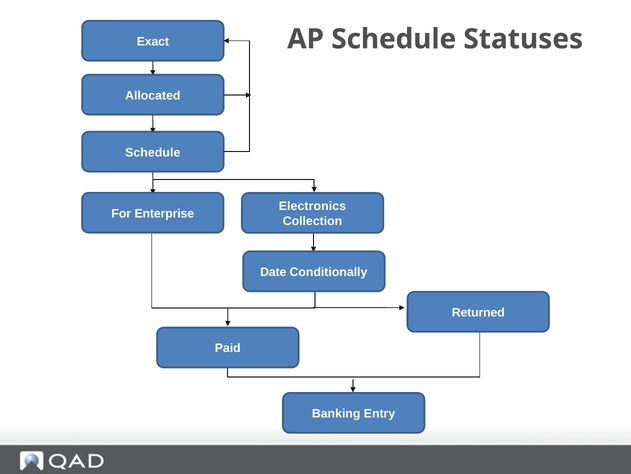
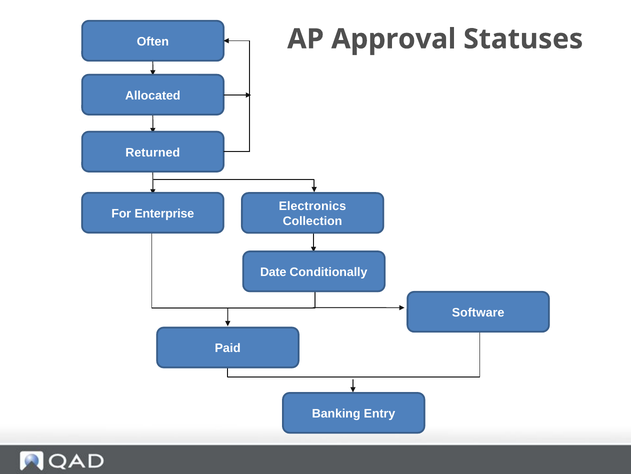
AP Schedule: Schedule -> Approval
Exact: Exact -> Often
Schedule at (153, 152): Schedule -> Returned
Returned: Returned -> Software
